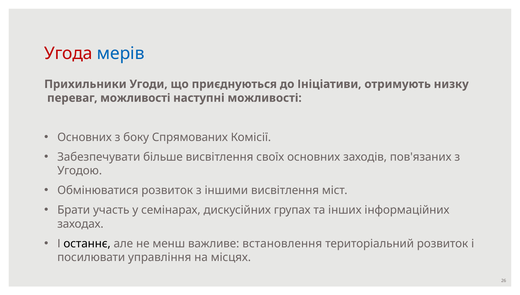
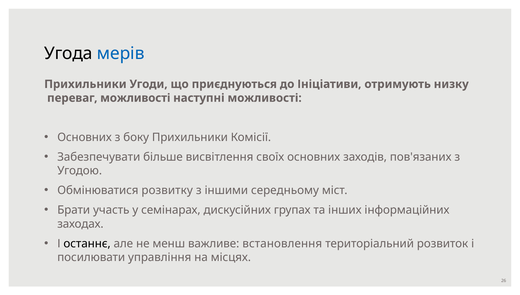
Угода colour: red -> black
боку Спрямованих: Спрямованих -> Прихильники
Обмінюватися розвиток: розвиток -> розвитку
іншими висвітлення: висвітлення -> середньому
